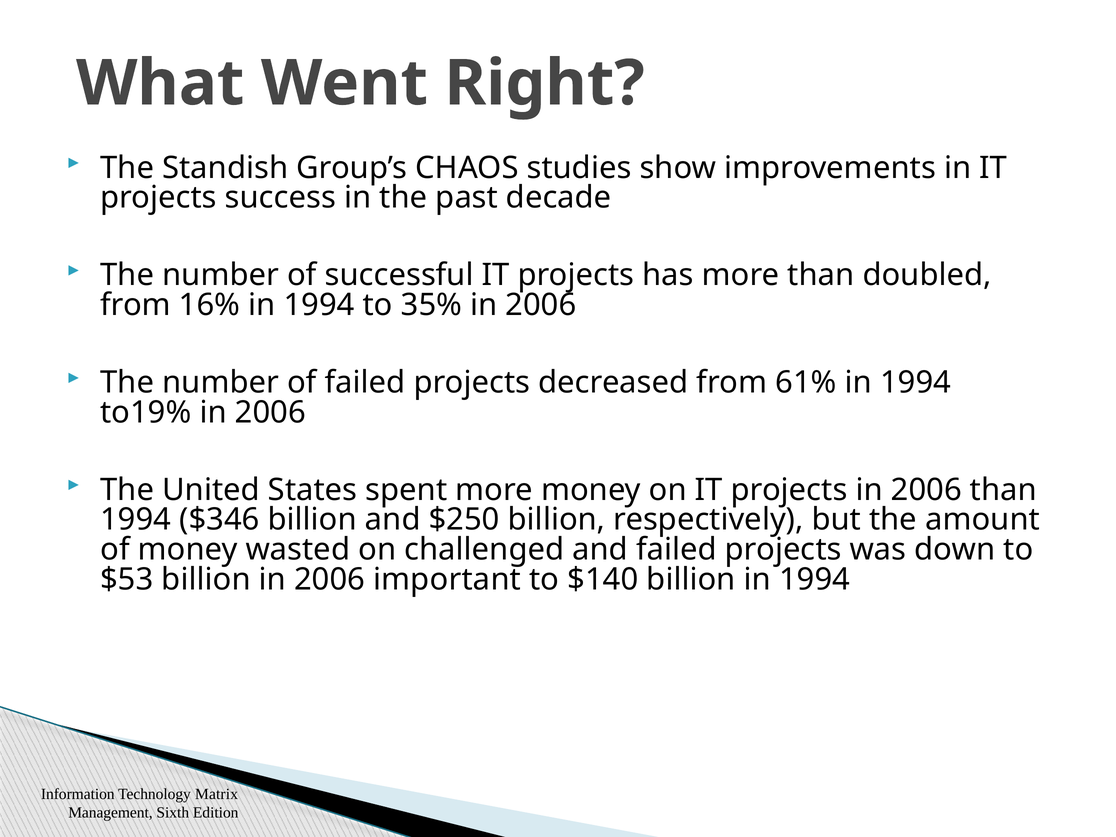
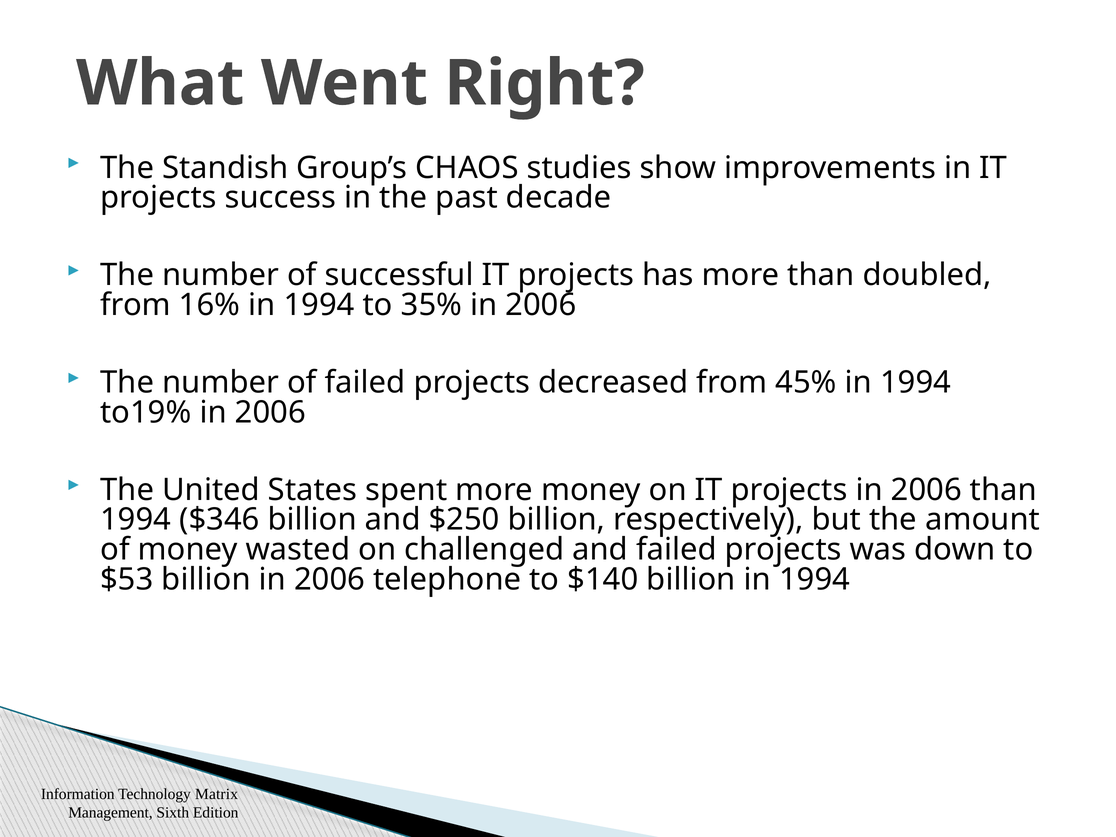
61%: 61% -> 45%
important: important -> telephone
